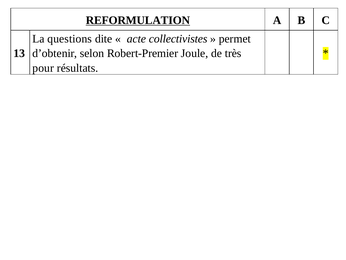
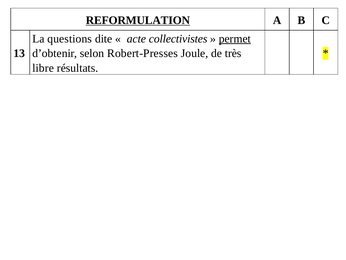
permet underline: none -> present
Robert-Premier: Robert-Premier -> Robert-Presses
pour: pour -> libre
